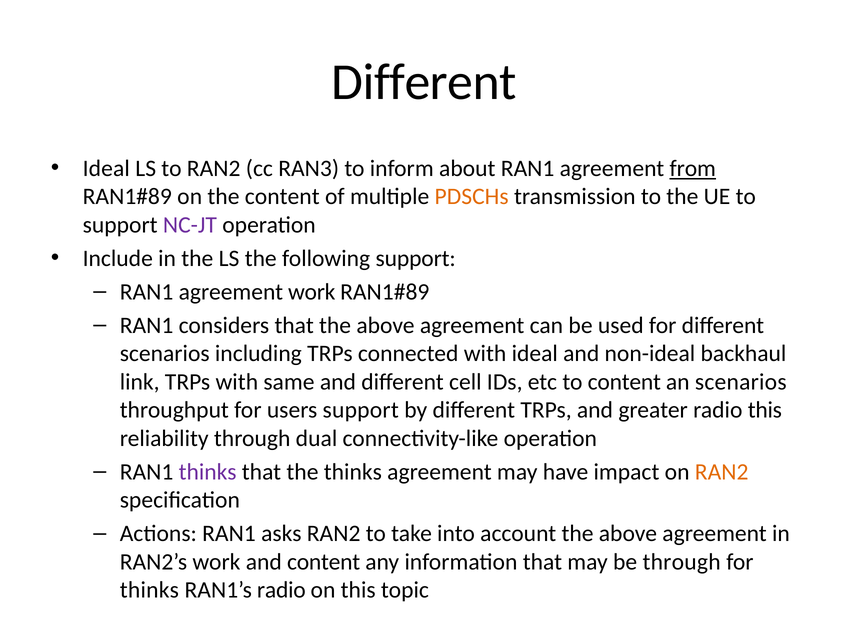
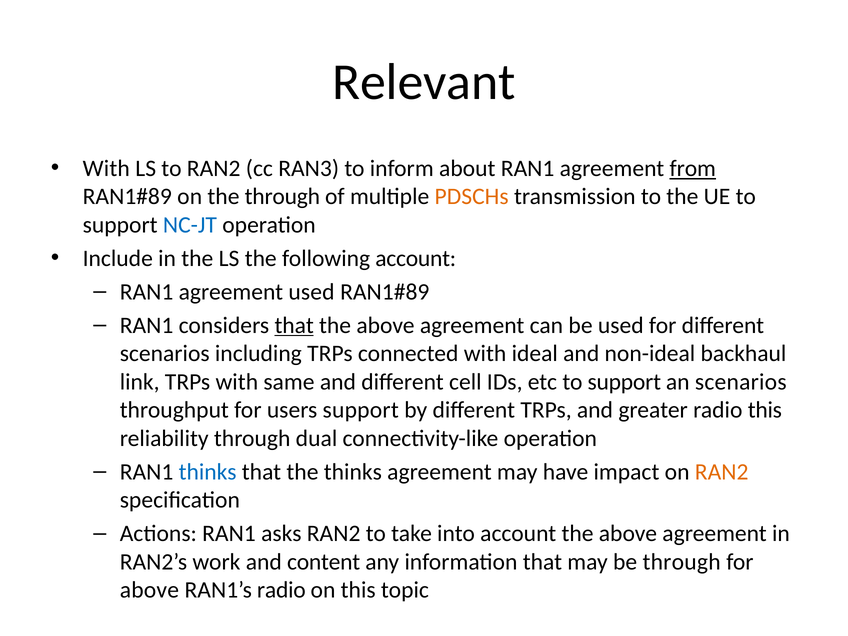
Different at (424, 82): Different -> Relevant
Ideal at (106, 168): Ideal -> With
the content: content -> through
NC-JT colour: purple -> blue
following support: support -> account
agreement work: work -> used
that at (294, 325) underline: none -> present
etc to content: content -> support
thinks at (208, 472) colour: purple -> blue
thinks at (149, 590): thinks -> above
